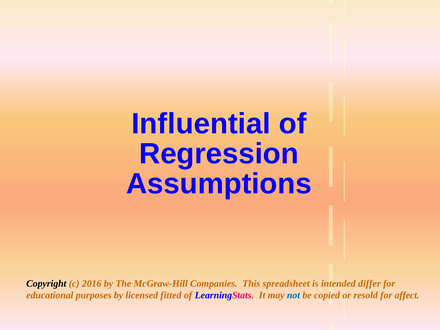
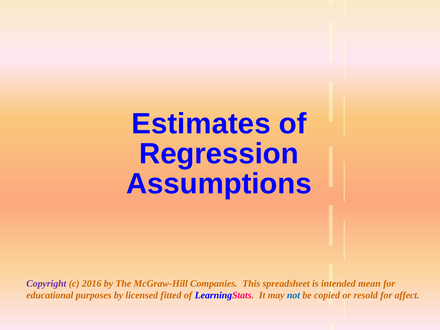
Influential: Influential -> Estimates
Copyright colour: black -> purple
differ: differ -> mean
